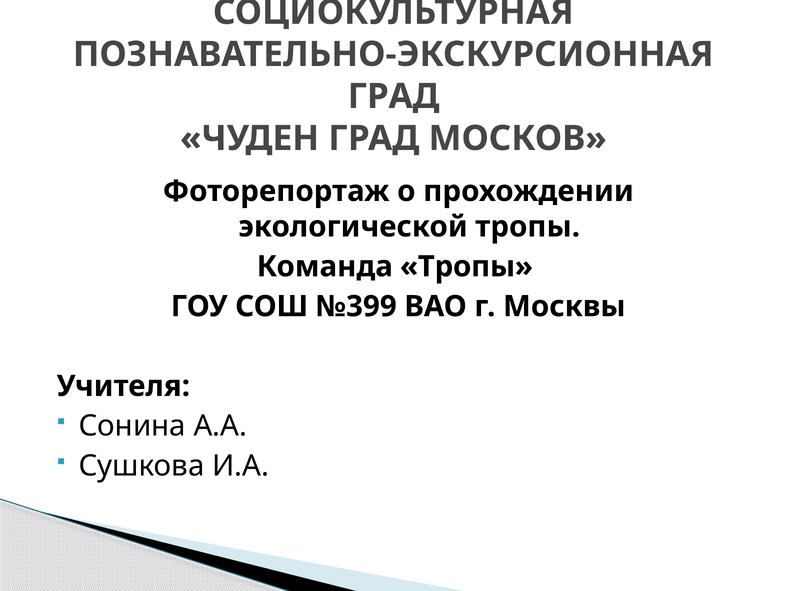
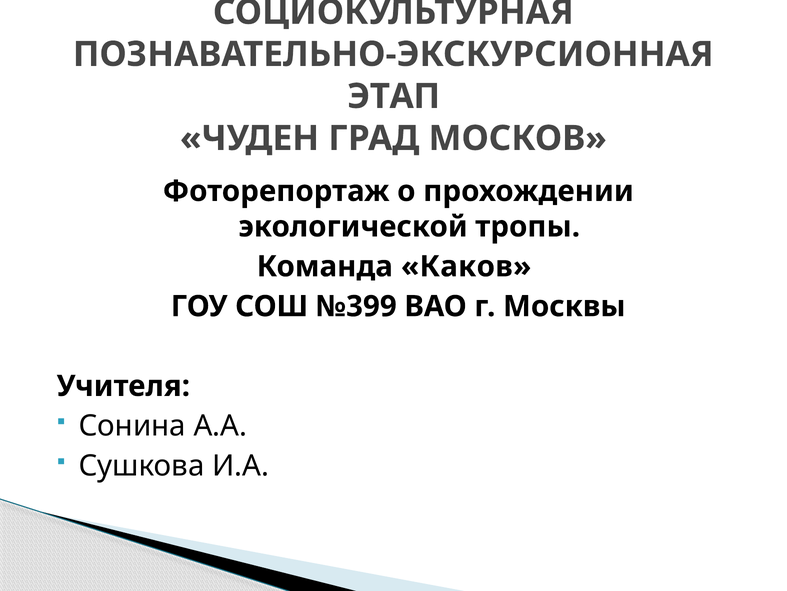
ГРАД at (394, 96): ГРАД -> ЭТАП
Команда Тропы: Тропы -> Каков
